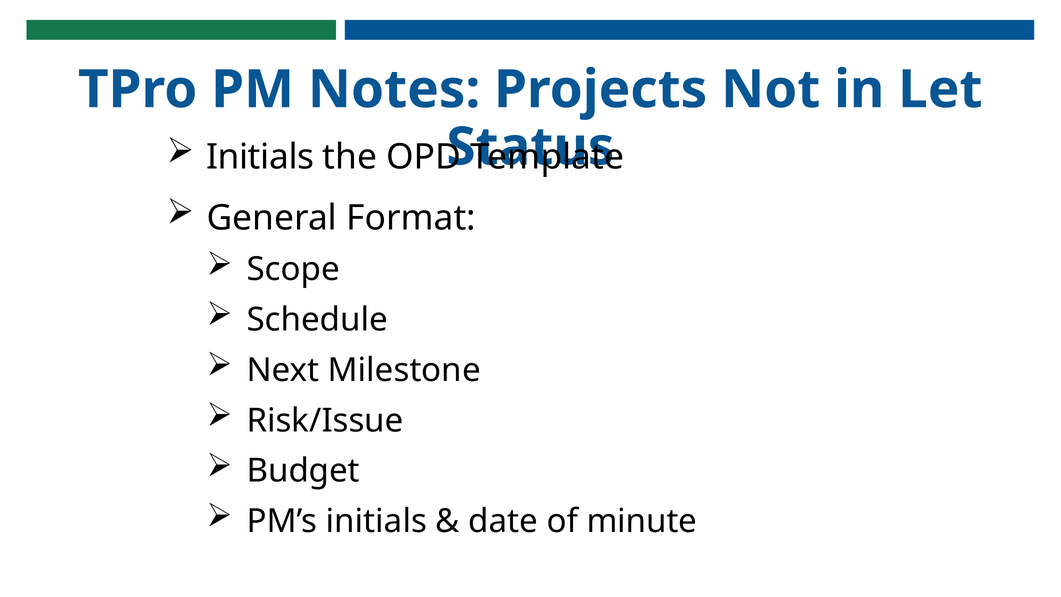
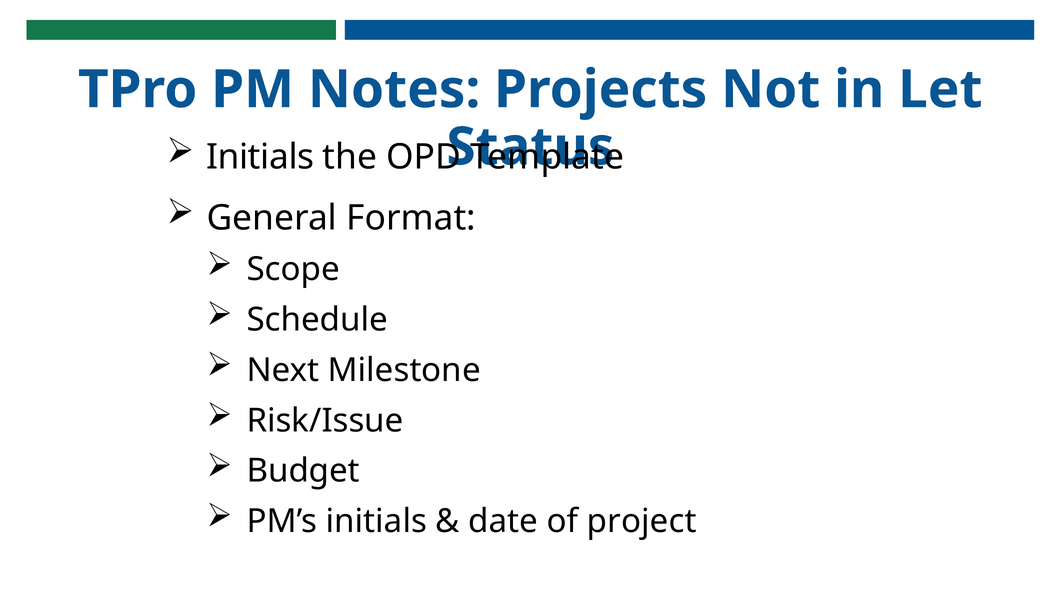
minute: minute -> project
